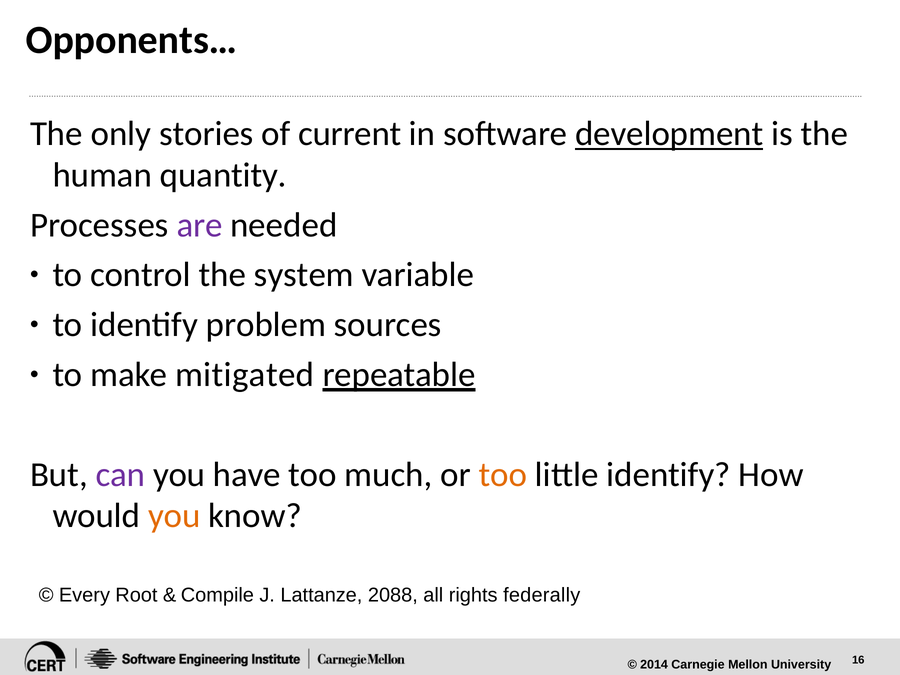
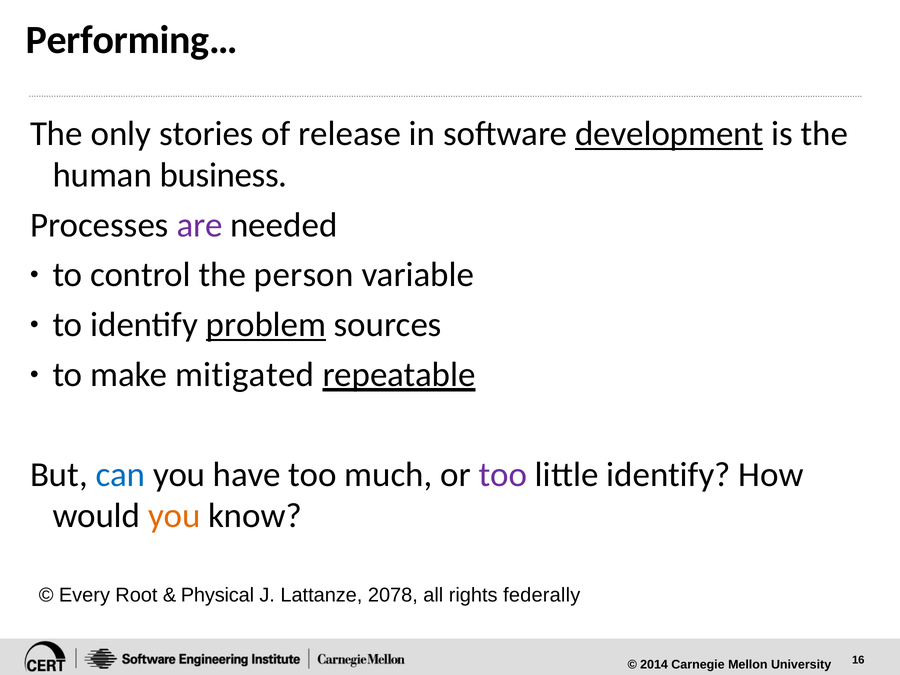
Opponents…: Opponents… -> Performing…
current: current -> release
quantity: quantity -> business
system: system -> person
problem underline: none -> present
can colour: purple -> blue
too at (503, 475) colour: orange -> purple
Compile: Compile -> Physical
2088: 2088 -> 2078
